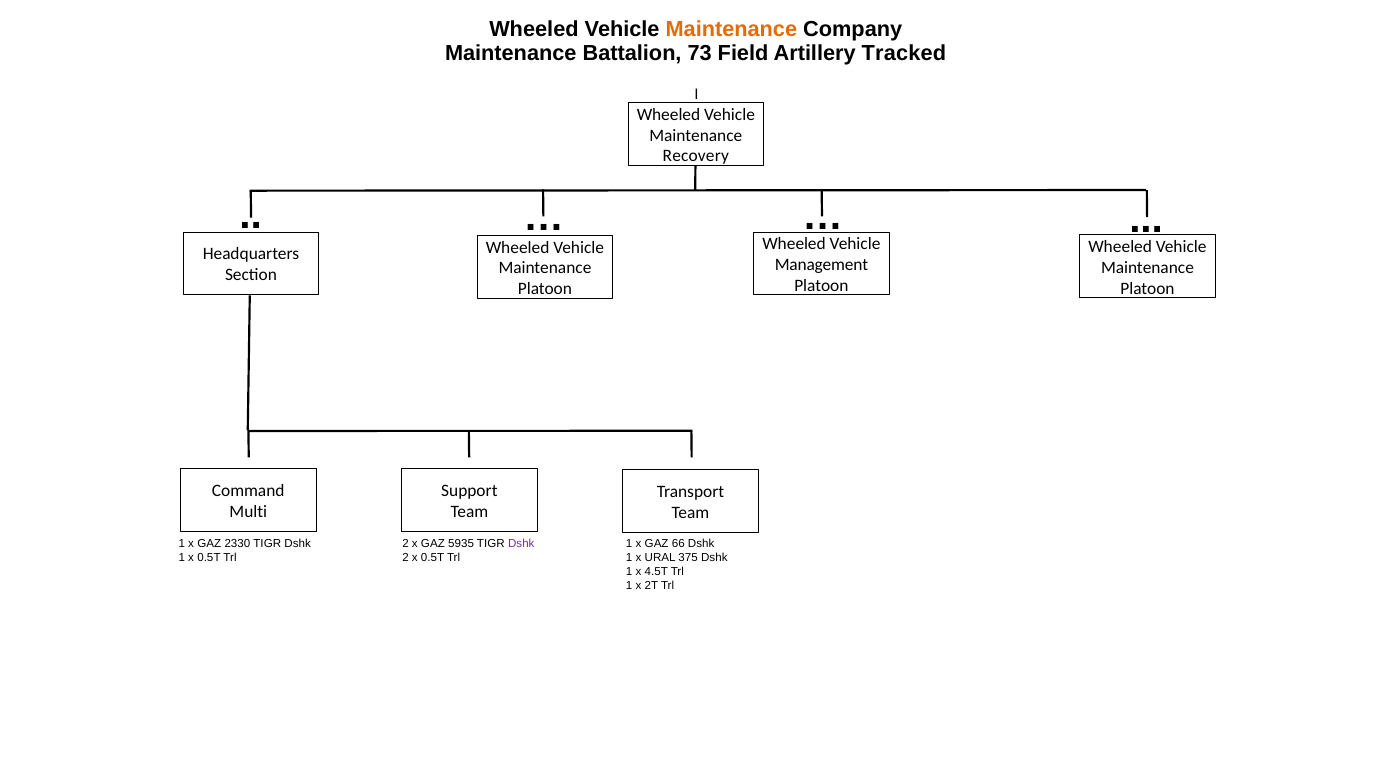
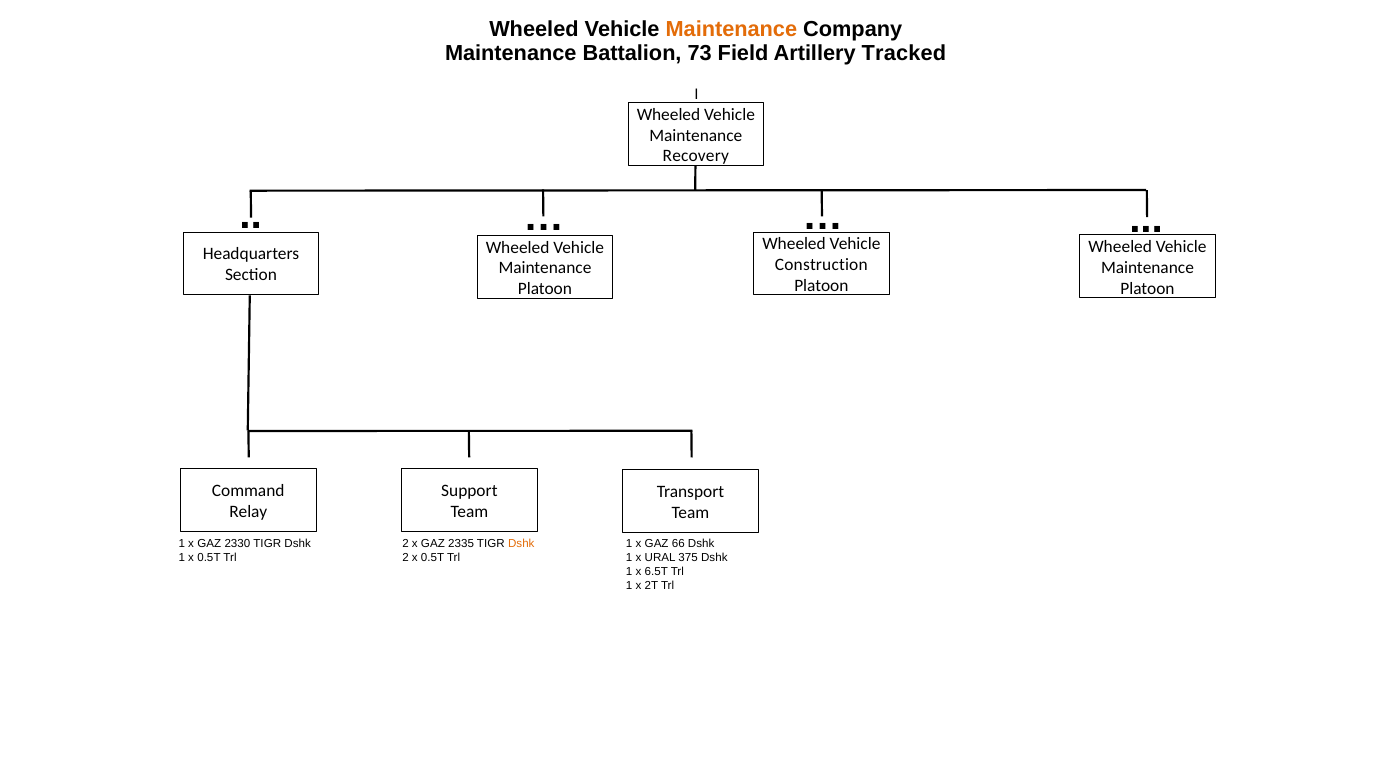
Management: Management -> Construction
Multi: Multi -> Relay
5935: 5935 -> 2335
Dshk at (521, 544) colour: purple -> orange
4.5T: 4.5T -> 6.5T
